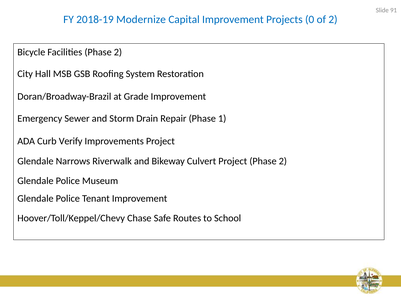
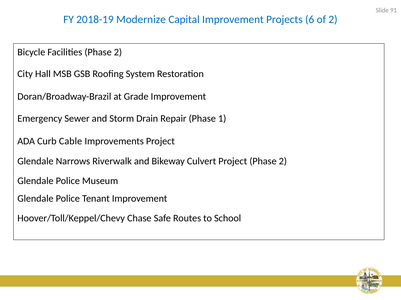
0: 0 -> 6
Verify: Verify -> Cable
